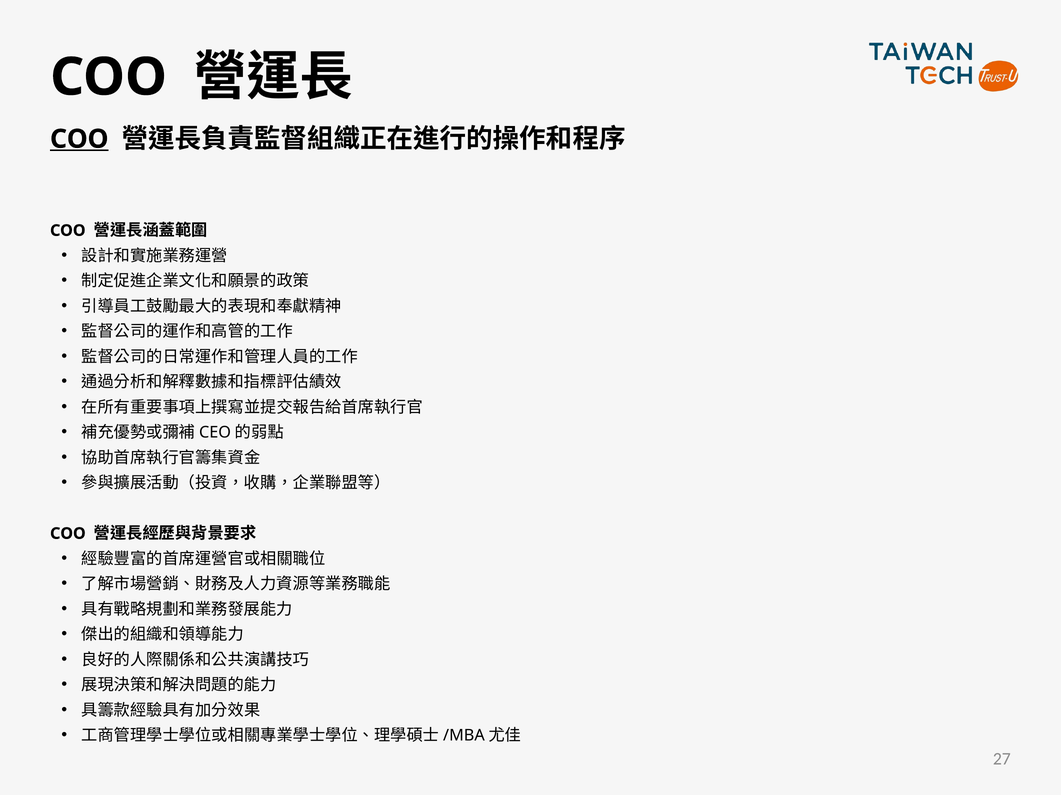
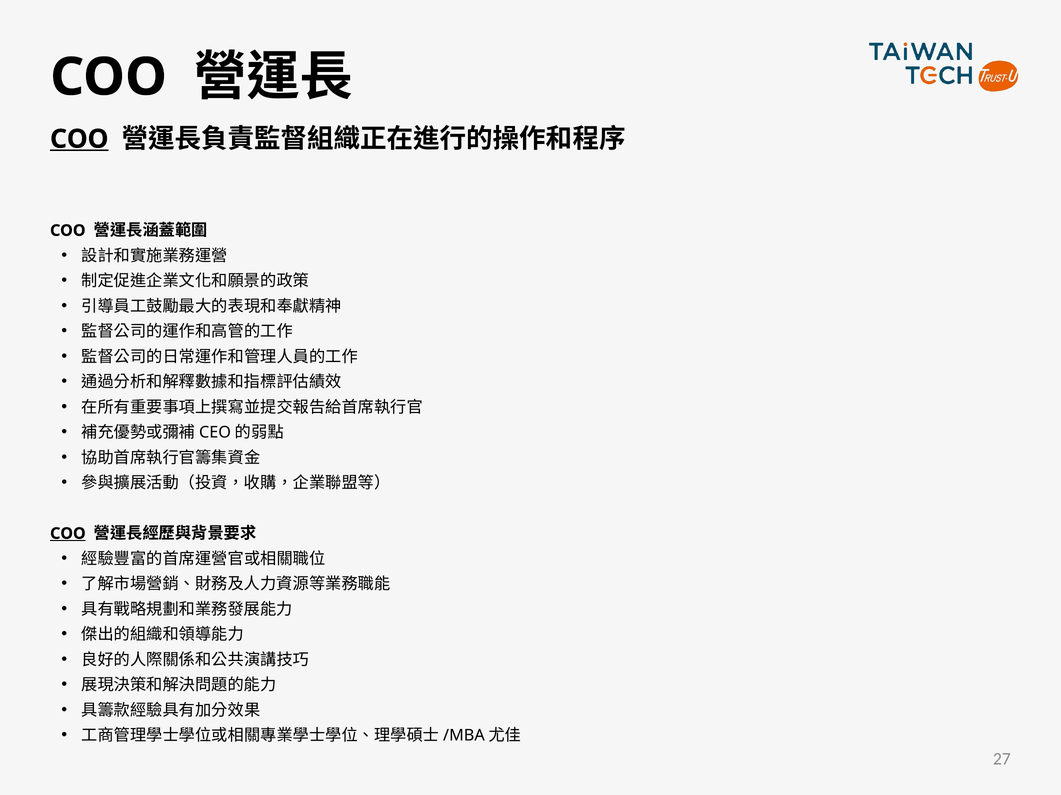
COO at (68, 534) underline: none -> present
